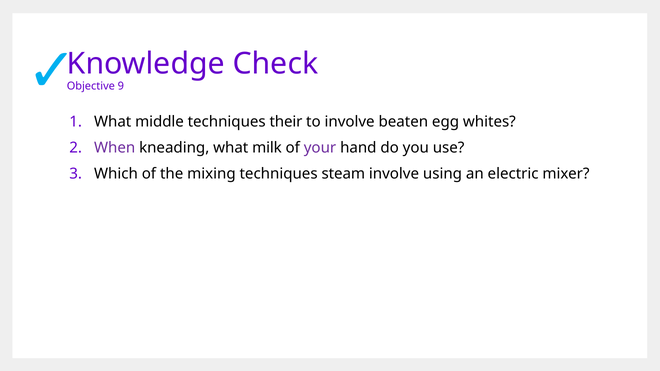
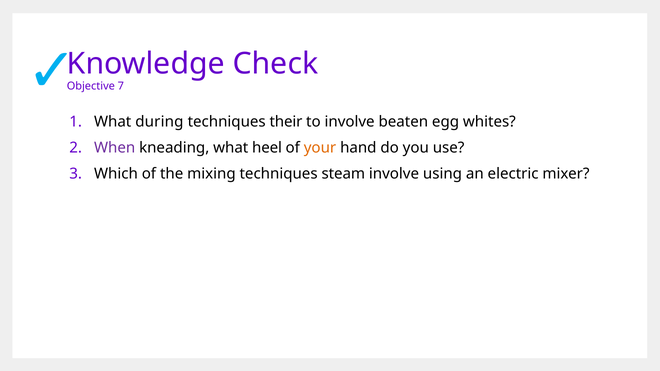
9: 9 -> 7
middle: middle -> during
milk: milk -> heel
your colour: purple -> orange
